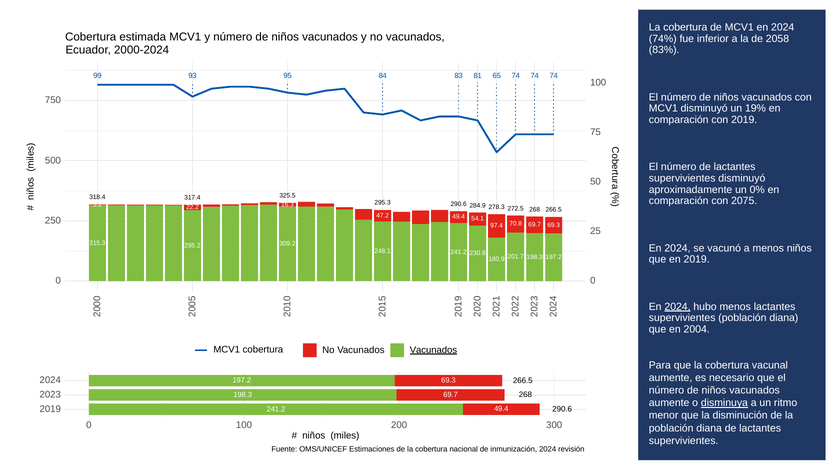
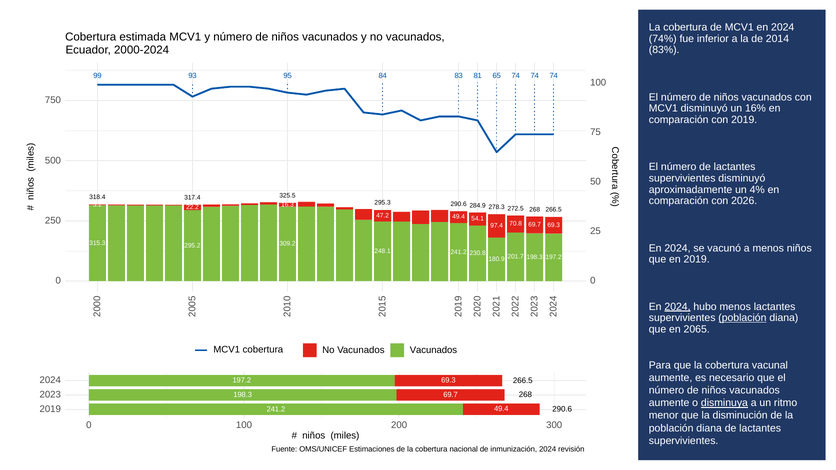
2058: 2058 -> 2014
19%: 19% -> 16%
0%: 0% -> 4%
2075: 2075 -> 2026
población at (742, 318) underline: none -> present
2004: 2004 -> 2065
Vacunados at (433, 350) underline: present -> none
